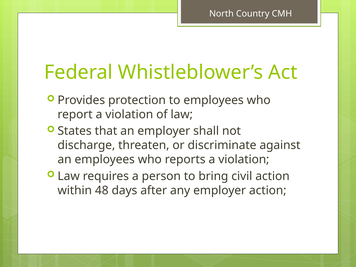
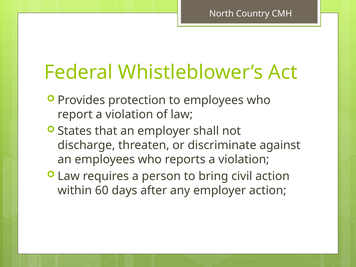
48: 48 -> 60
